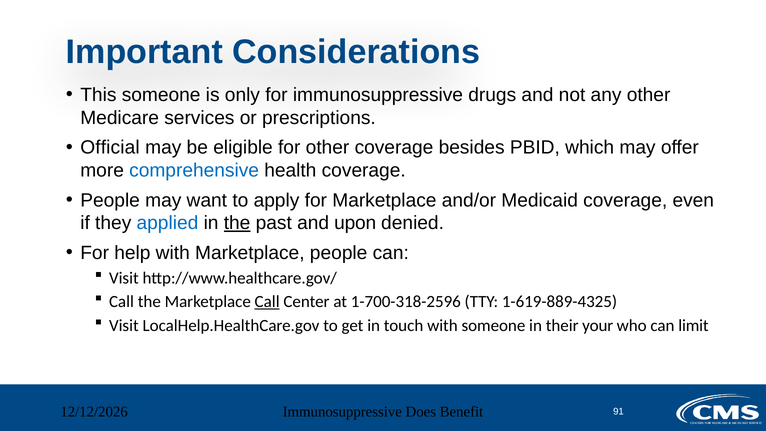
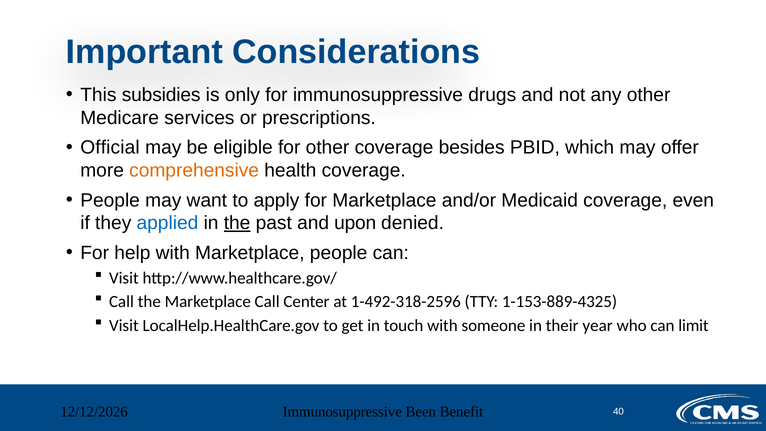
This someone: someone -> subsidies
comprehensive colour: blue -> orange
Call at (267, 302) underline: present -> none
1-700-318-2596: 1-700-318-2596 -> 1-492-318-2596
1-619-889-4325: 1-619-889-4325 -> 1-153-889-4325
your: your -> year
Does: Does -> Been
91: 91 -> 40
